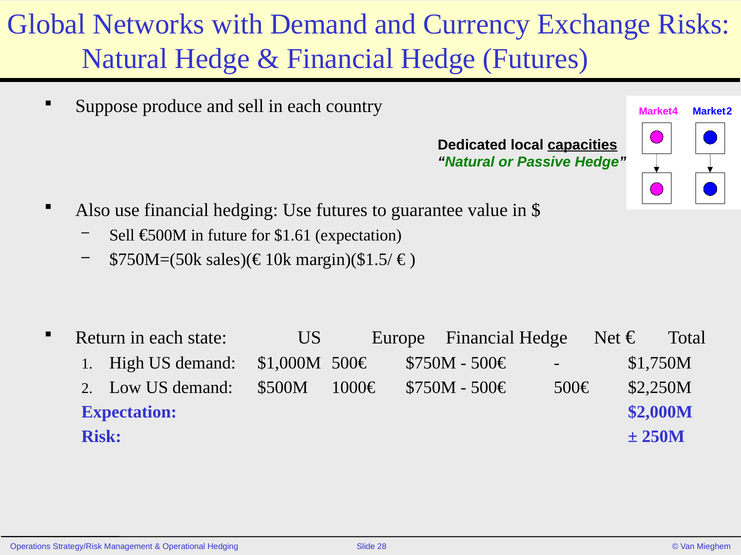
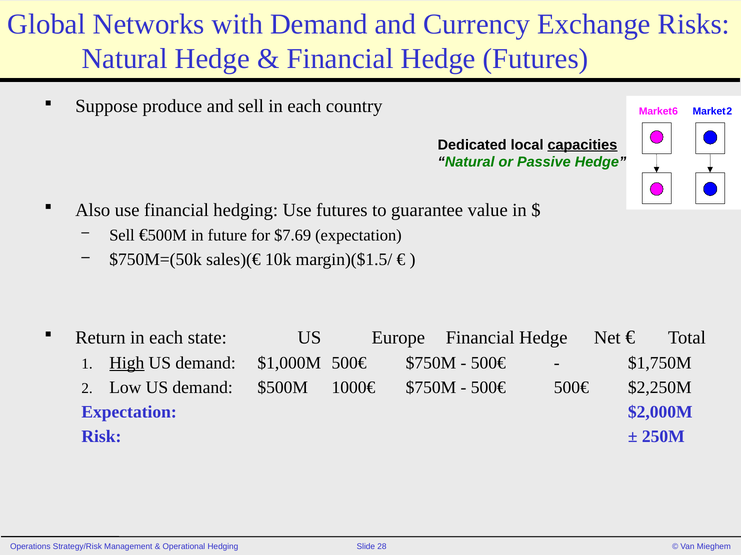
4: 4 -> 6
$1.61: $1.61 -> $7.69
High underline: none -> present
